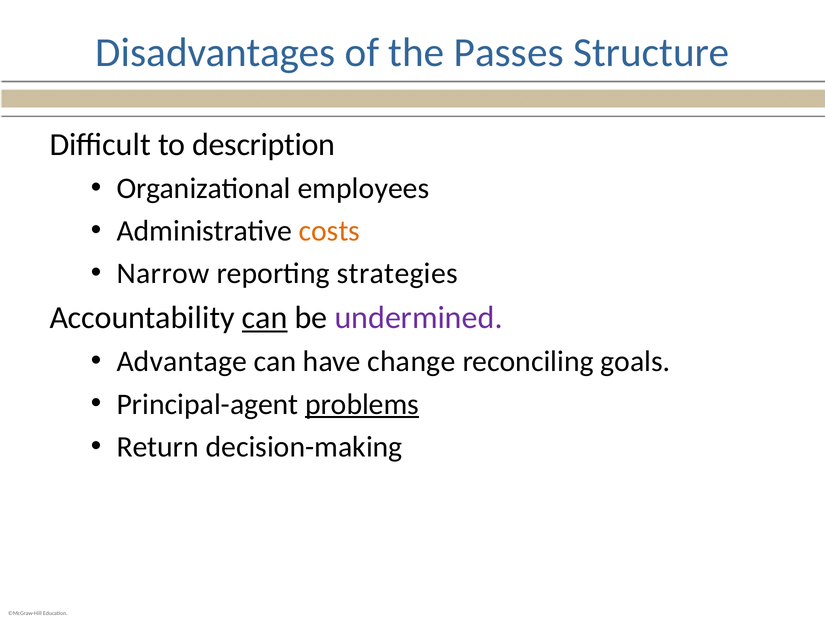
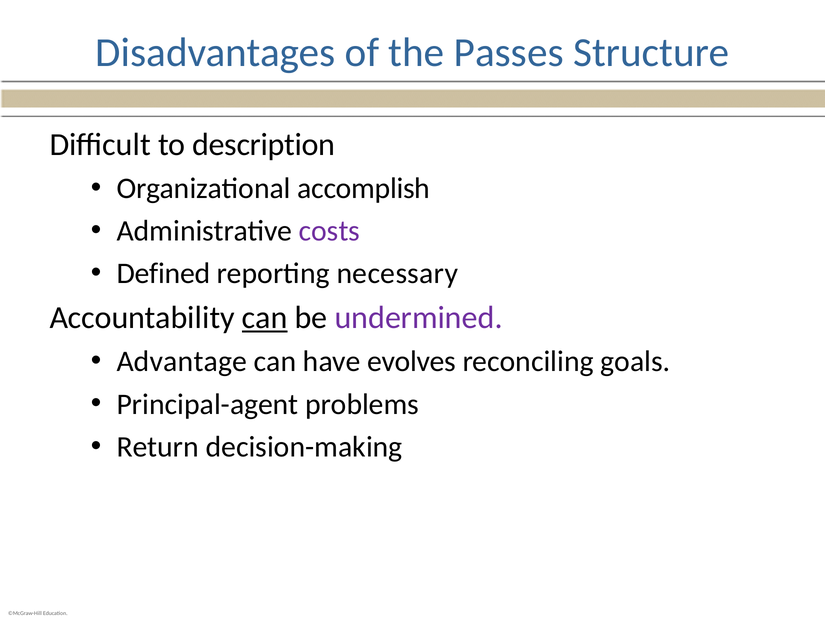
employees: employees -> accomplish
costs colour: orange -> purple
Narrow: Narrow -> Defined
strategies: strategies -> necessary
change: change -> evolves
problems underline: present -> none
